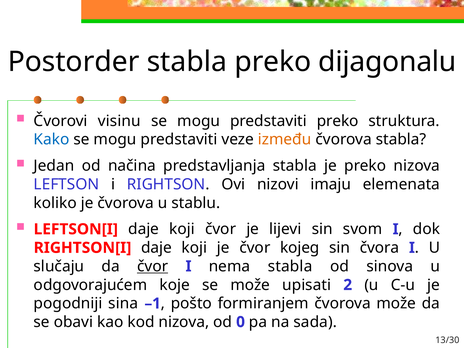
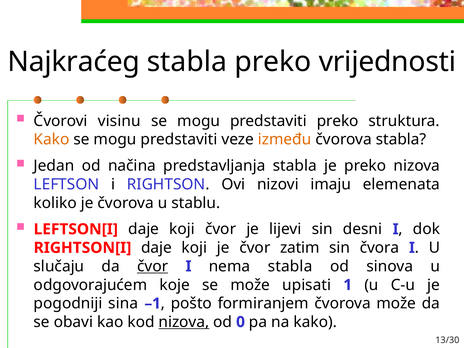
Postorder: Postorder -> Najkraćeg
dijagonalu: dijagonalu -> vrijednosti
Kako at (52, 140) colour: blue -> orange
svom: svom -> desni
kojeg: kojeg -> zatim
2: 2 -> 1
nizova at (184, 322) underline: none -> present
na sada: sada -> kako
